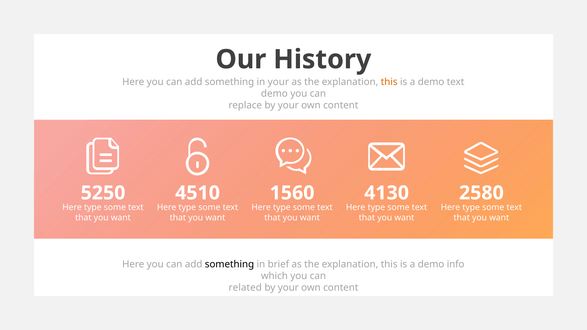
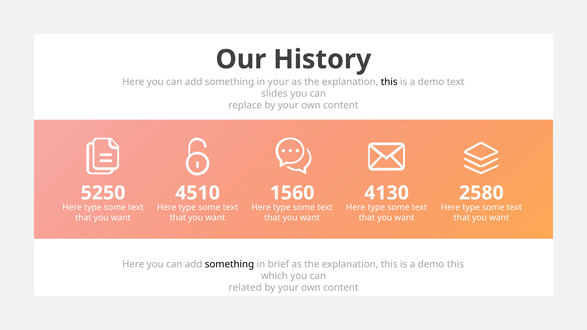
this at (389, 82) colour: orange -> black
demo at (274, 94): demo -> slides
demo info: info -> this
